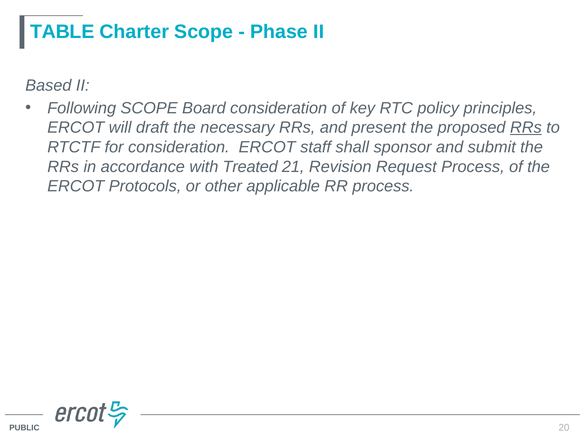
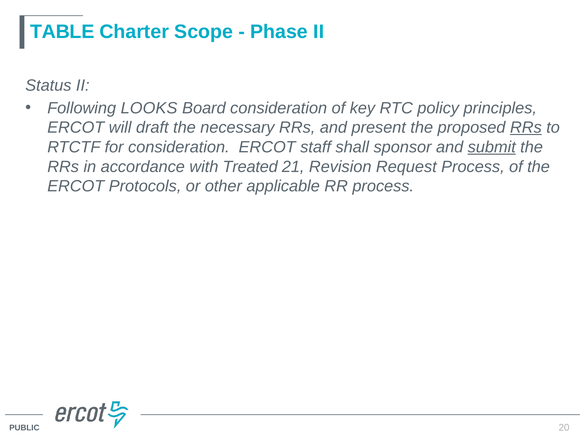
Based: Based -> Status
Following SCOPE: SCOPE -> LOOKS
submit underline: none -> present
